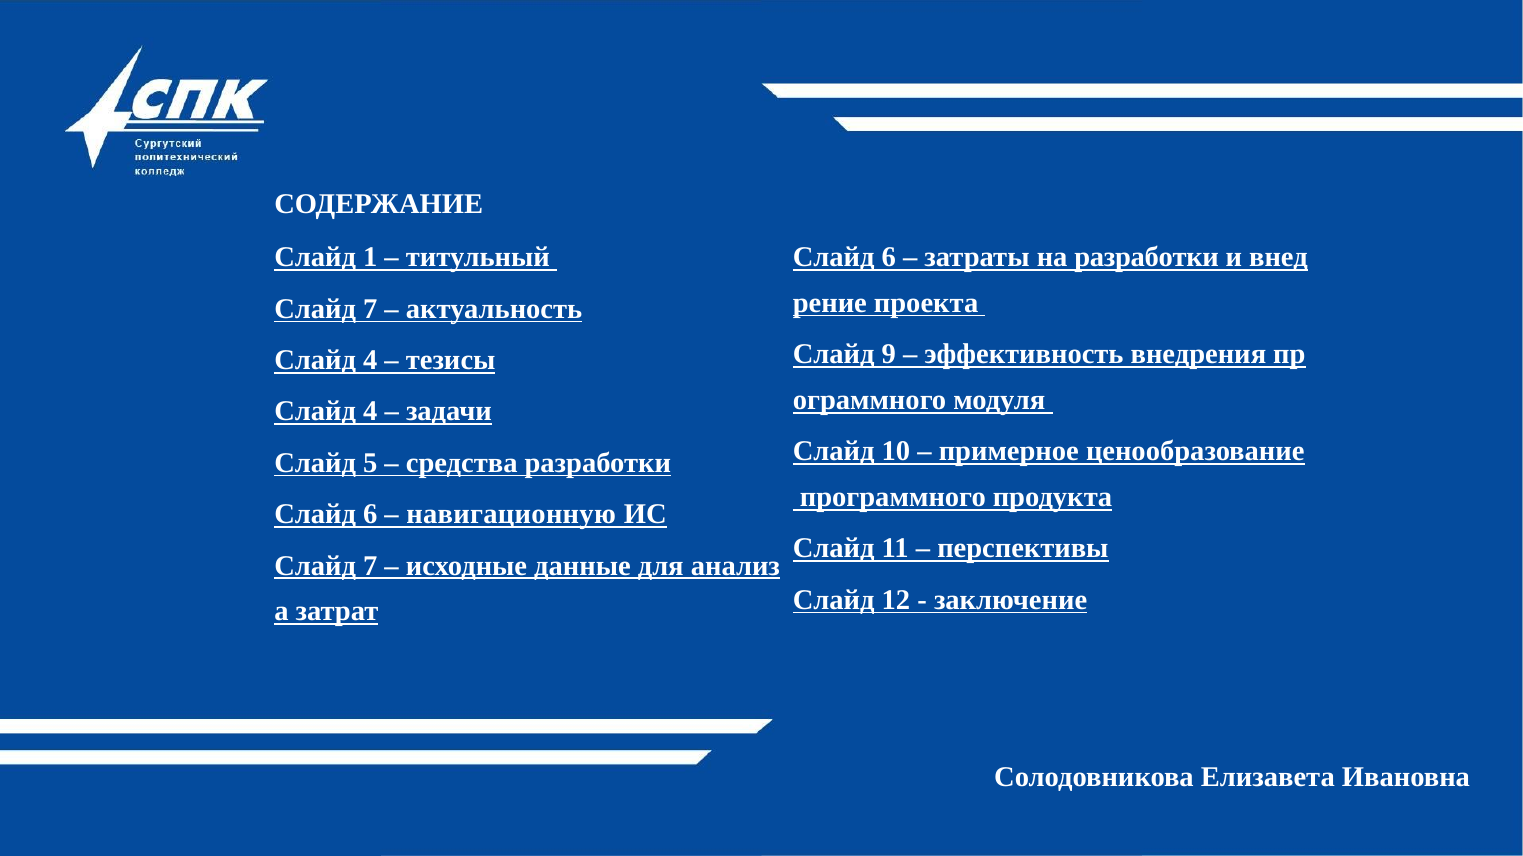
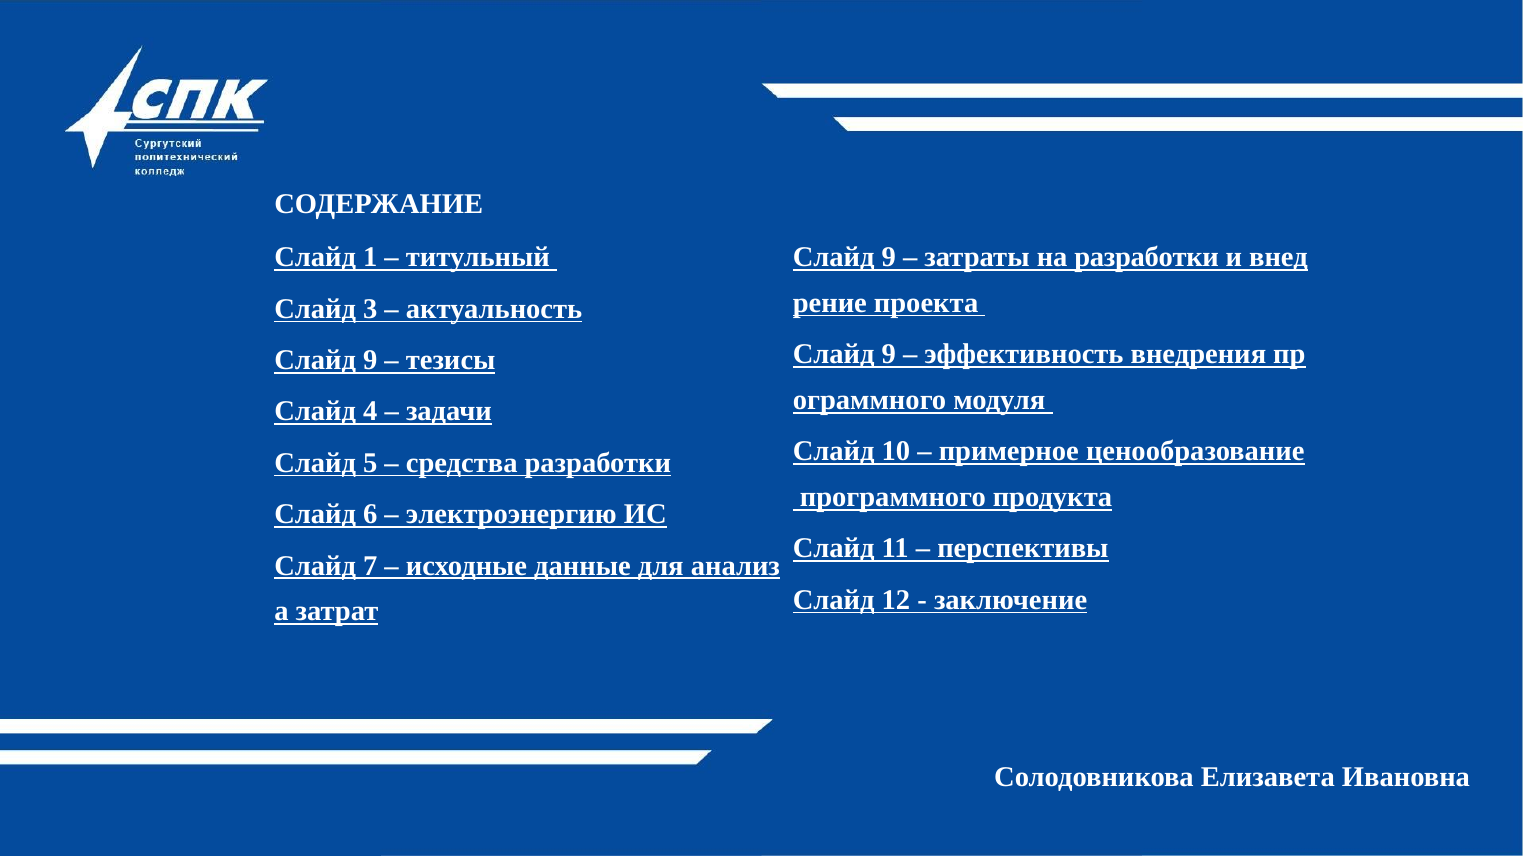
6 at (889, 258): 6 -> 9
7 at (370, 309): 7 -> 3
4 at (370, 360): 4 -> 9
навигационную: навигационную -> электроэнергию
